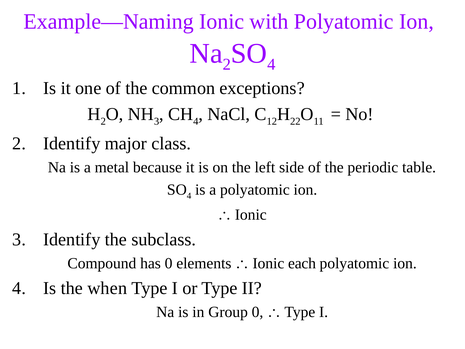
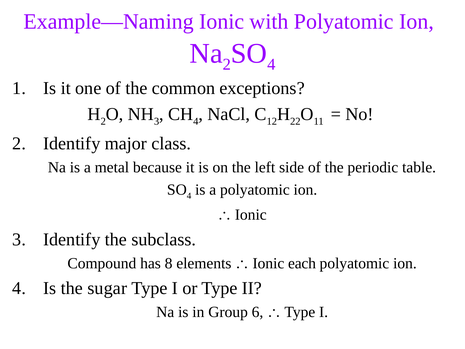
has 0: 0 -> 8
when: when -> sugar
Group 0: 0 -> 6
